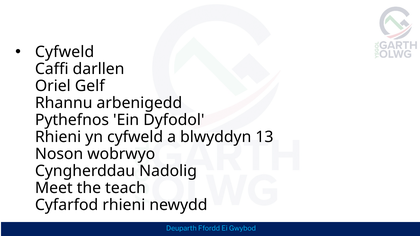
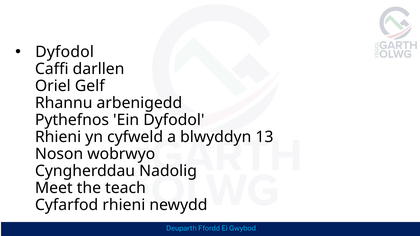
Cyfweld at (65, 52): Cyfweld -> Dyfodol
